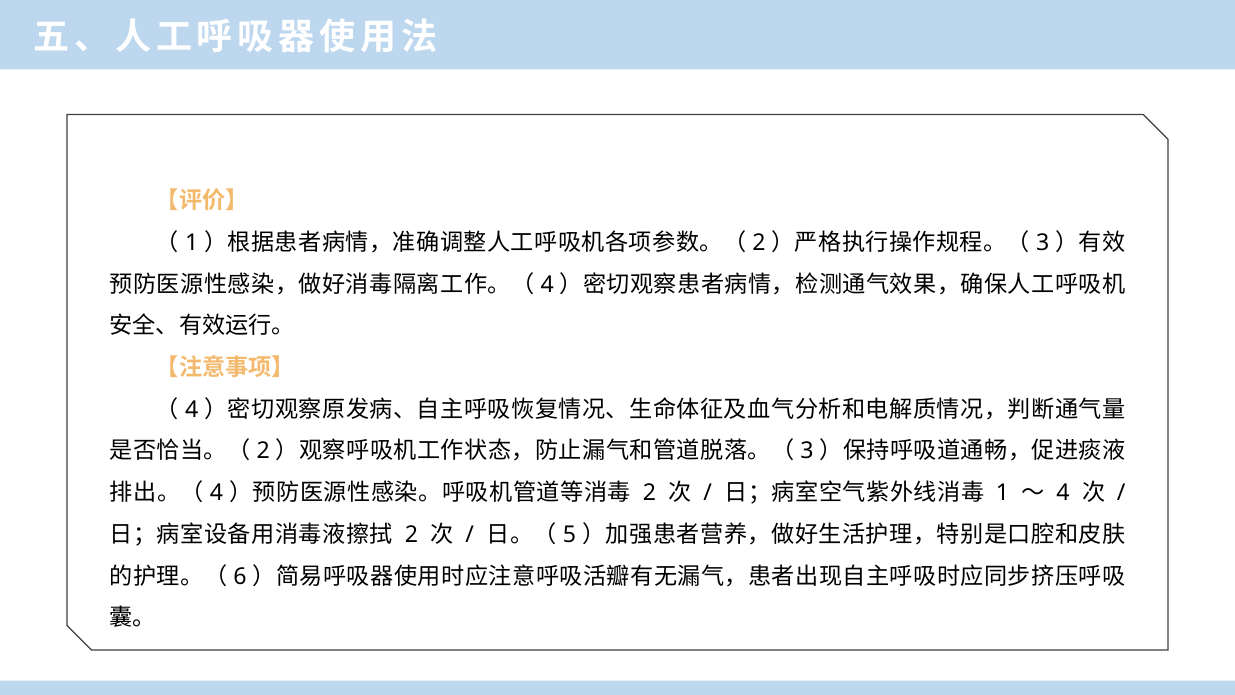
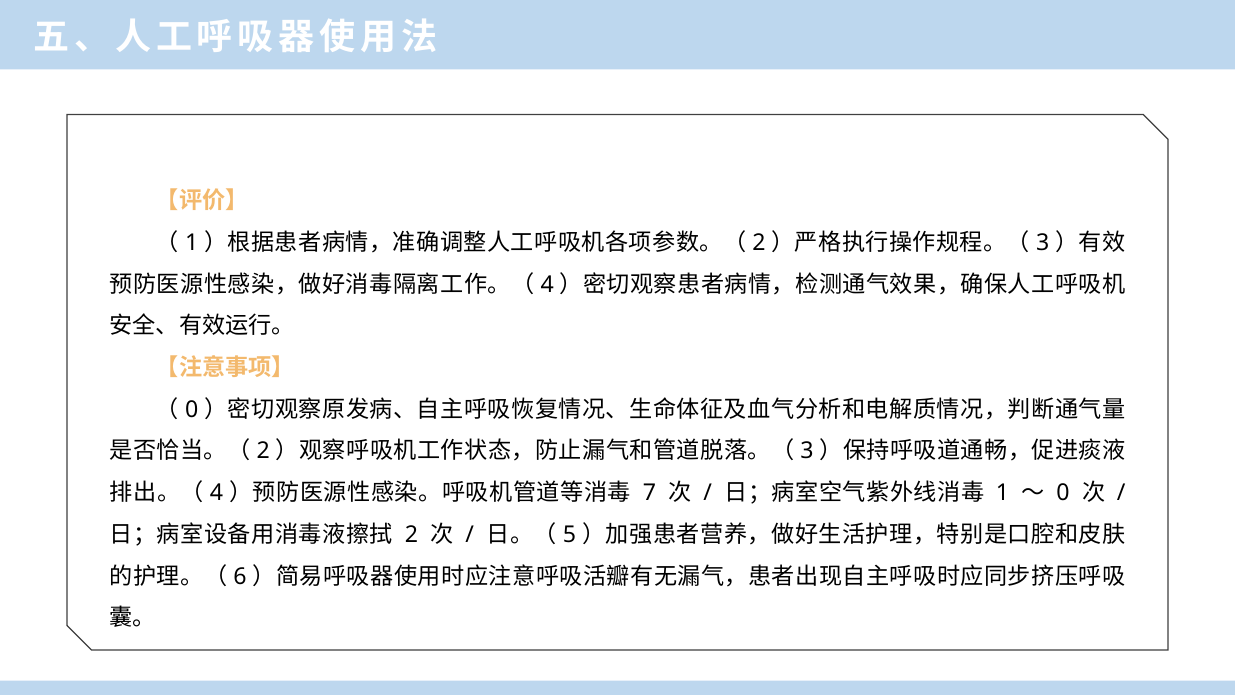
4 at (192, 409): 4 -> 0
2 at (649, 493): 2 -> 7
4 at (1063, 493): 4 -> 0
